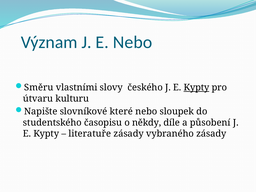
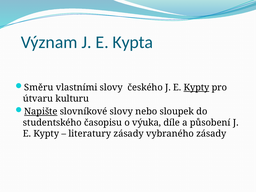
E Nebo: Nebo -> Kypta
Napište underline: none -> present
slovníkové které: které -> slovy
někdy: někdy -> výuka
literatuře: literatuře -> literatury
